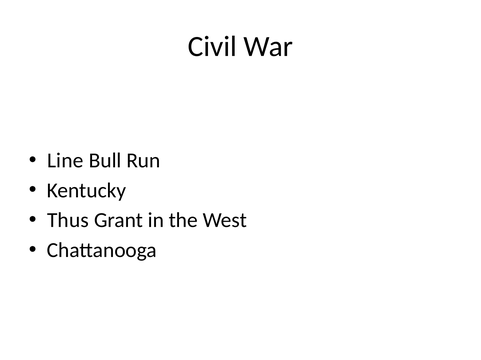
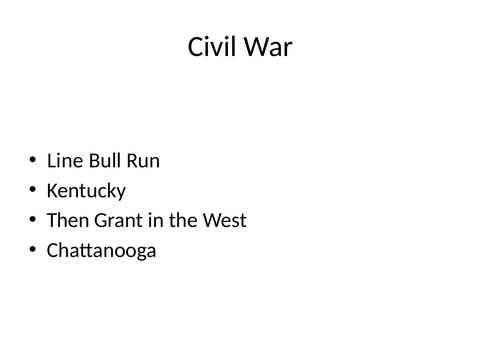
Thus: Thus -> Then
